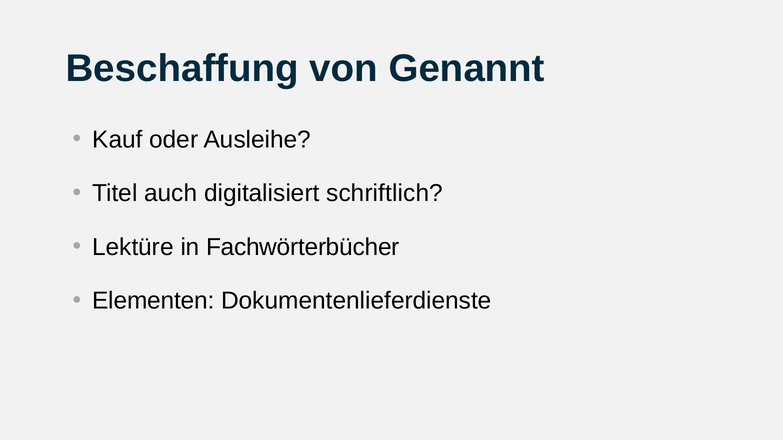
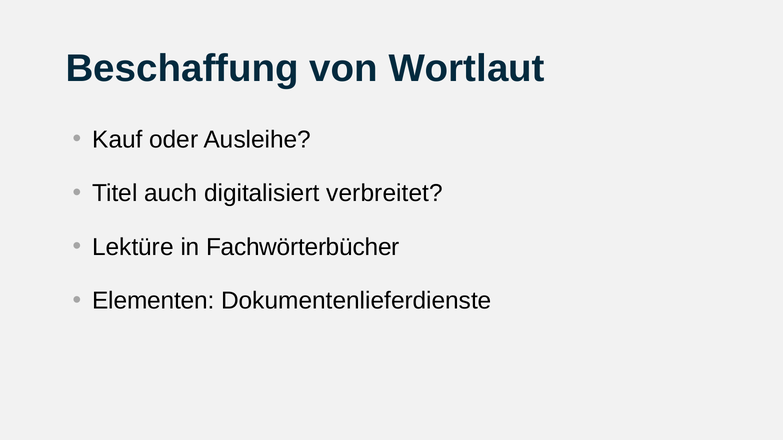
Genannt: Genannt -> Wortlaut
schriftlich: schriftlich -> verbreitet
